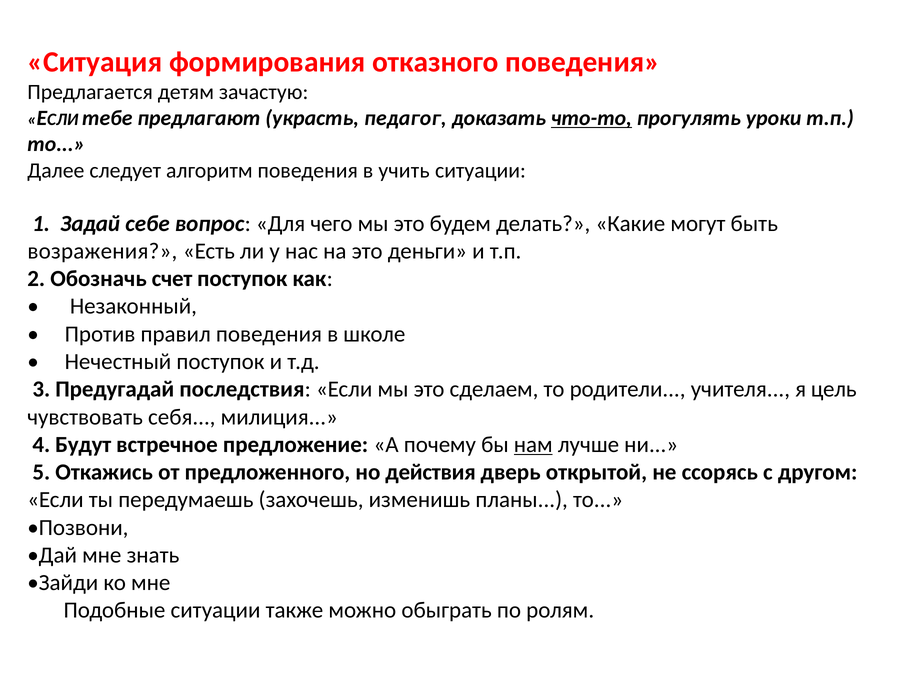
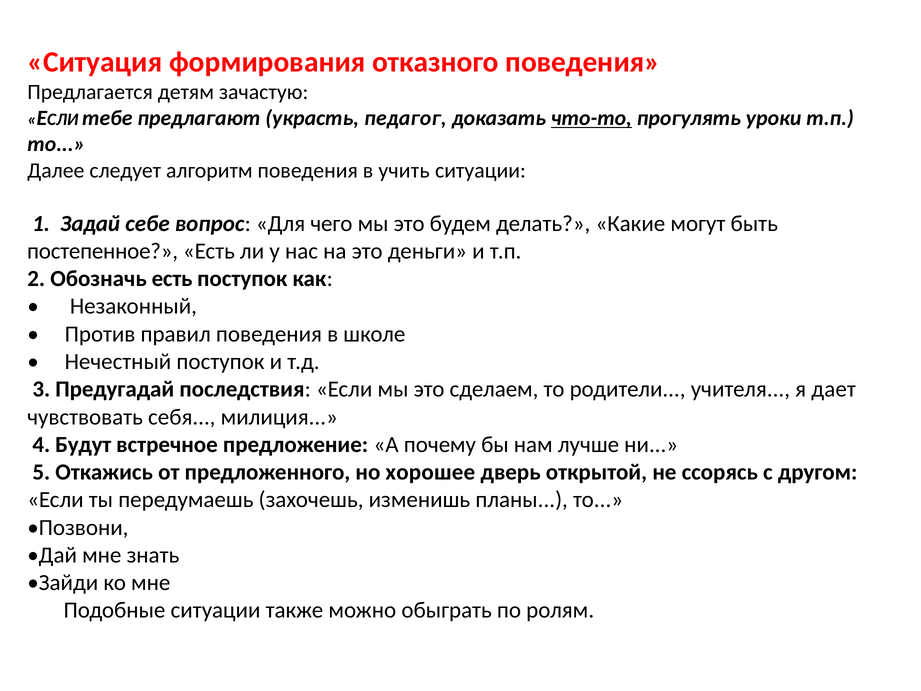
возражения: возражения -> постепенное
Обозначь счет: счет -> есть
цель: цель -> дает
нам underline: present -> none
действия: действия -> хорошее
